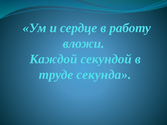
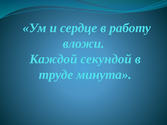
секунда: секунда -> минута
